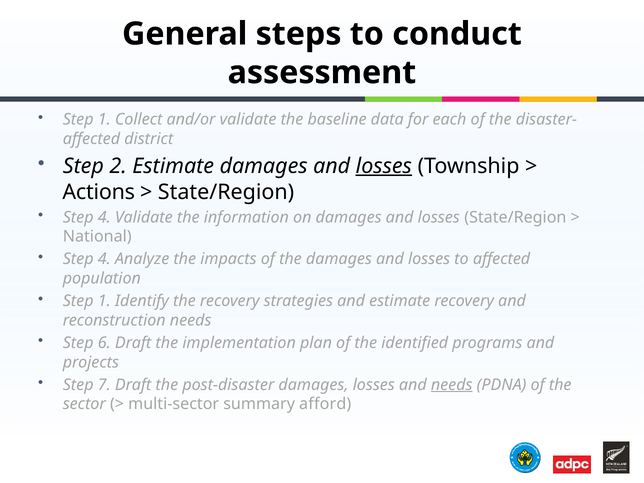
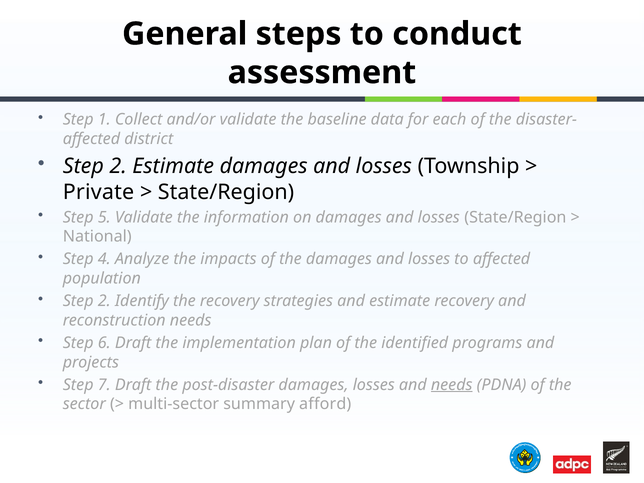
losses at (384, 166) underline: present -> none
Actions: Actions -> Private
4 at (104, 217): 4 -> 5
1 at (104, 301): 1 -> 2
